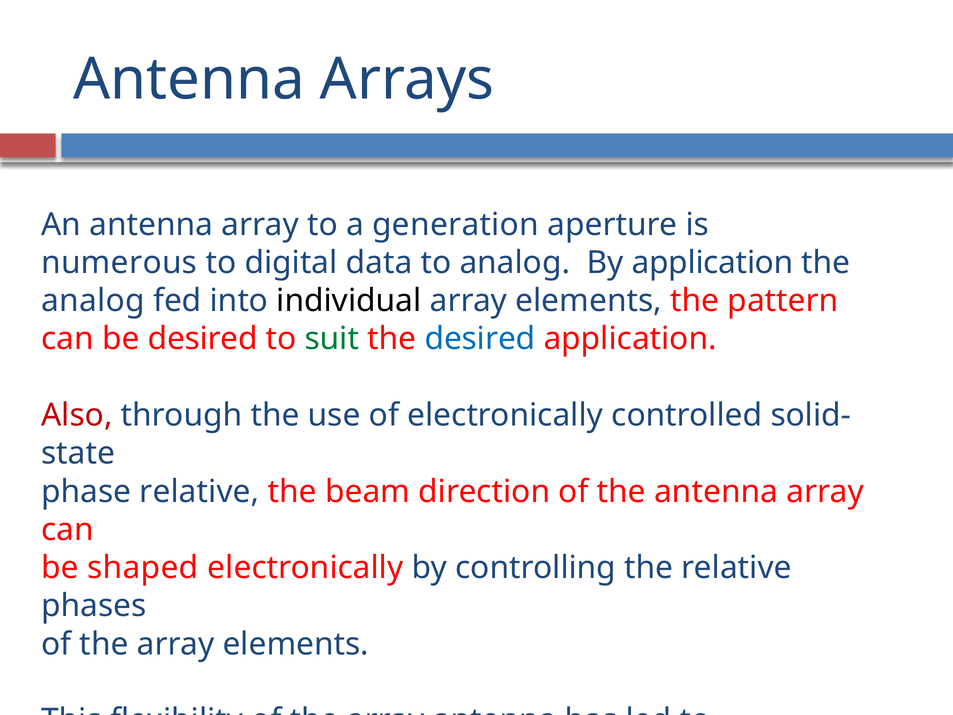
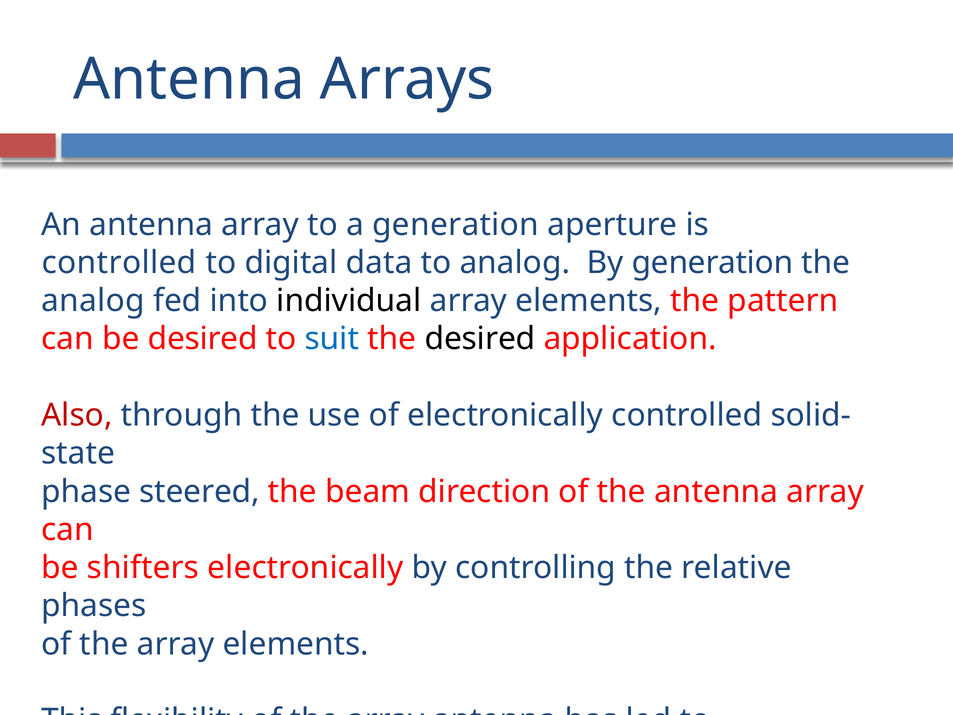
numerous at (119, 263): numerous -> controlled
By application: application -> generation
suit colour: green -> blue
desired at (480, 339) colour: blue -> black
phase relative: relative -> steered
shaped: shaped -> shifters
